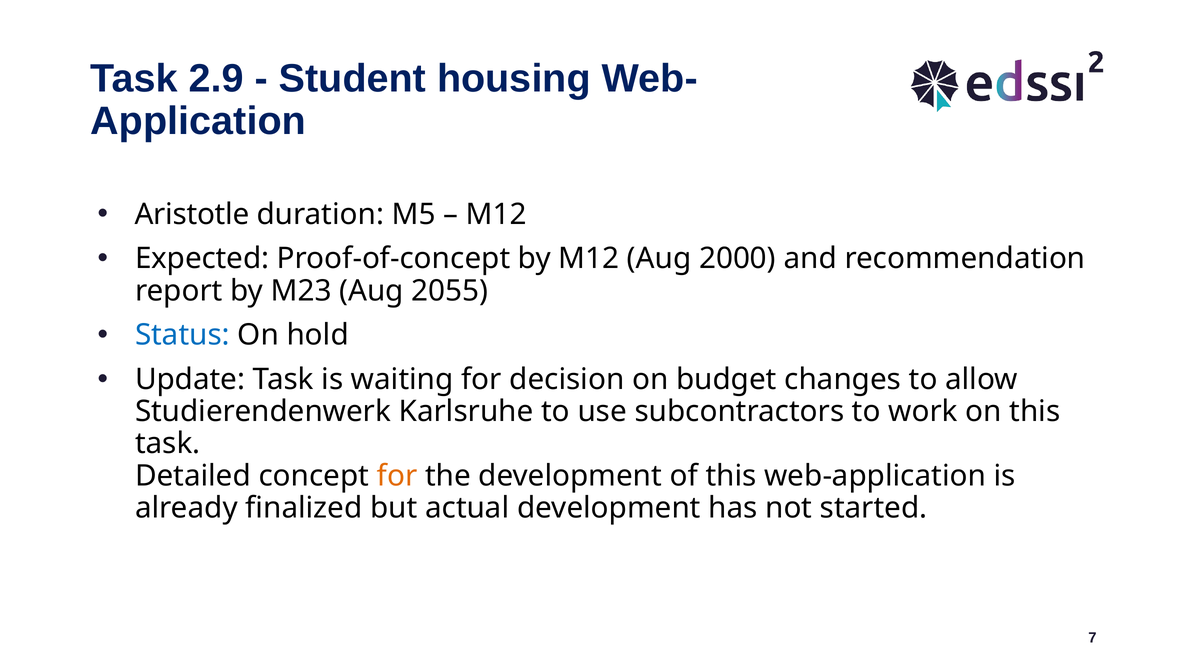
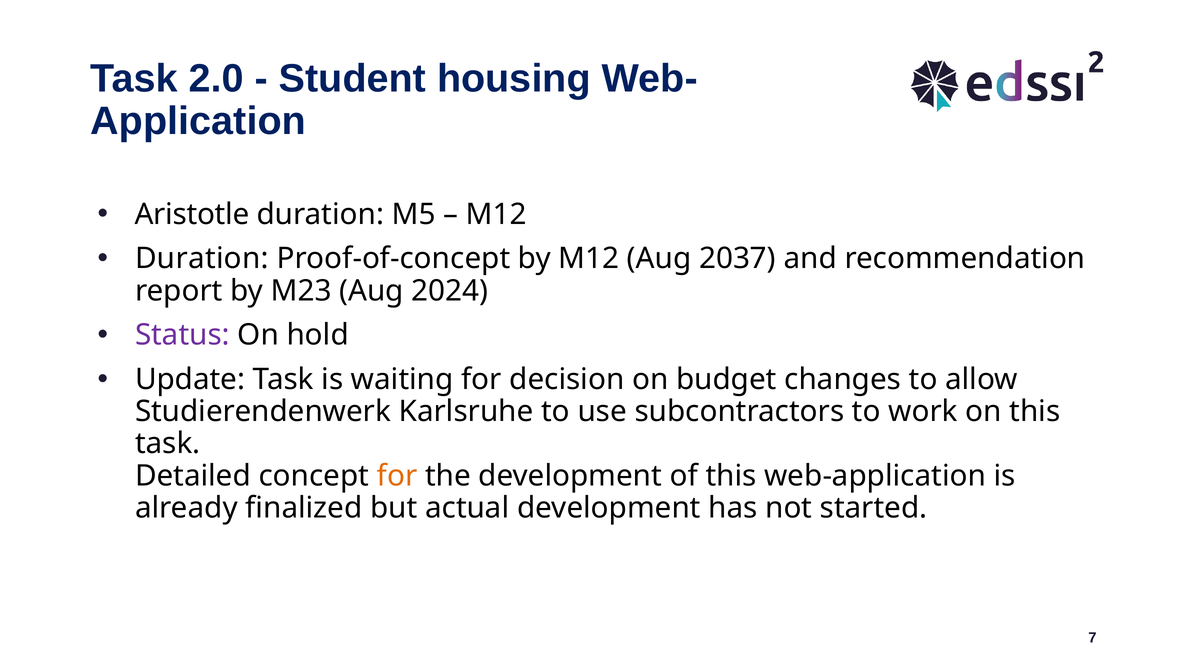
2.9: 2.9 -> 2.0
Expected at (202, 259): Expected -> Duration
2000: 2000 -> 2037
2055: 2055 -> 2024
Status colour: blue -> purple
